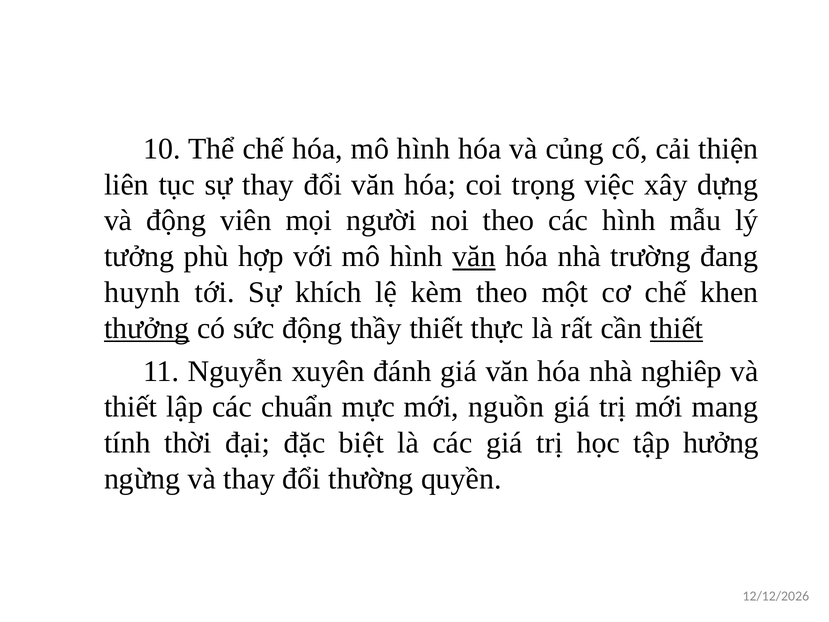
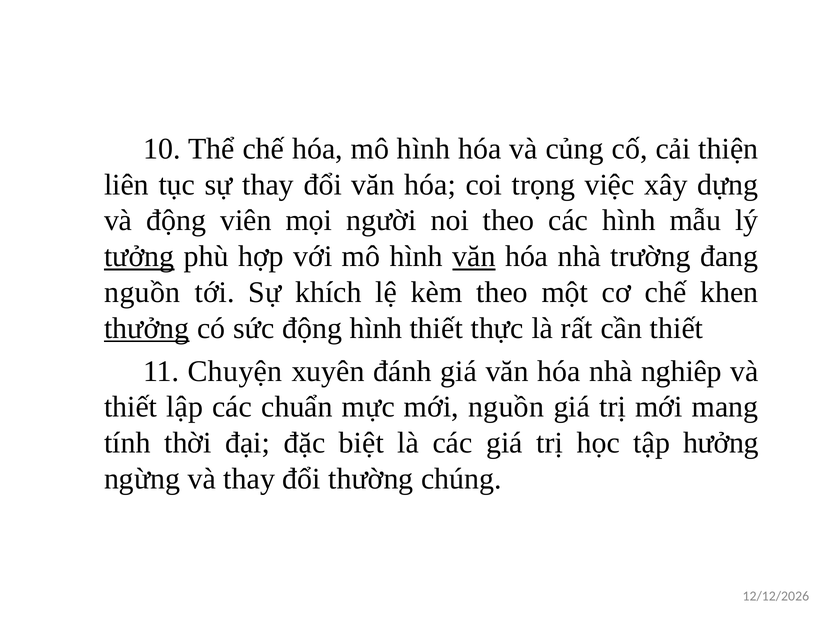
tưởng underline: none -> present
huynh at (142, 292): huynh -> nguồn
động thầy: thầy -> hình
thiết at (677, 328) underline: present -> none
Nguyễn: Nguyễn -> Chuyện
quyền: quyền -> chúng
